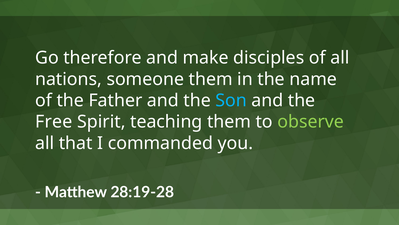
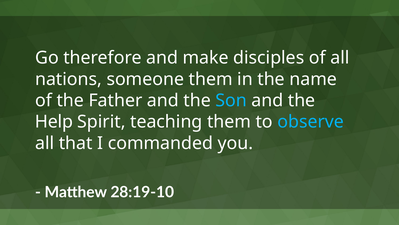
Free: Free -> Help
observe colour: light green -> light blue
28:19-28: 28:19-28 -> 28:19-10
